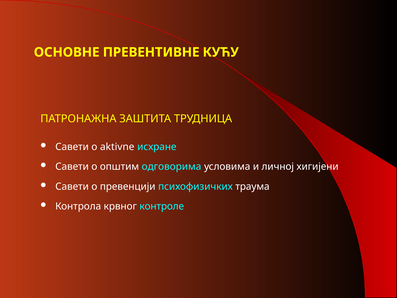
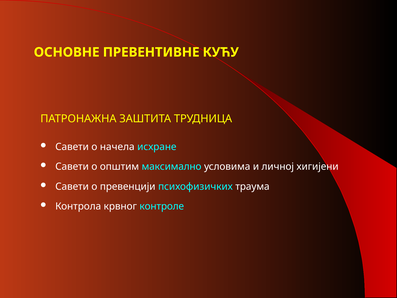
aktivne: aktivne -> начела
одговорима: одговорима -> максимално
